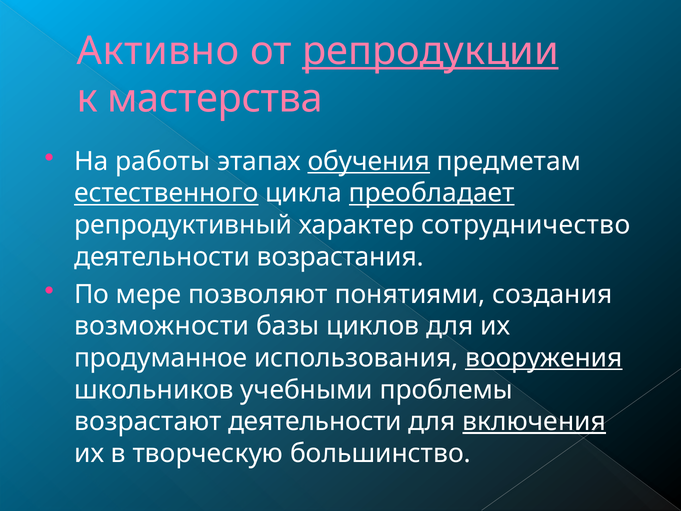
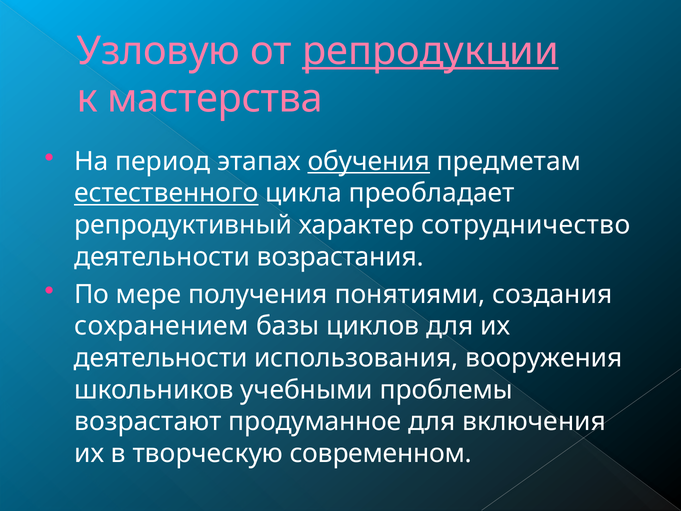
Активно: Активно -> Узловую
работы: работы -> период
преобладает underline: present -> none
позволяют: позволяют -> получения
возможности: возможности -> сохранением
продуманное at (161, 358): продуманное -> деятельности
вооружения underline: present -> none
возрастают деятельности: деятельности -> продуманное
включения underline: present -> none
большинство: большинство -> современном
